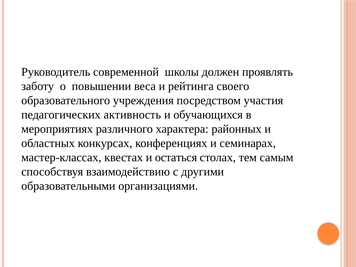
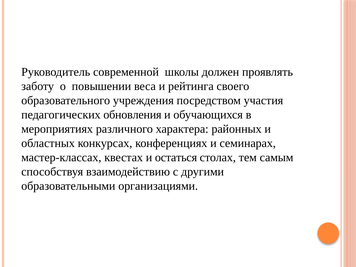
активность: активность -> обновления
